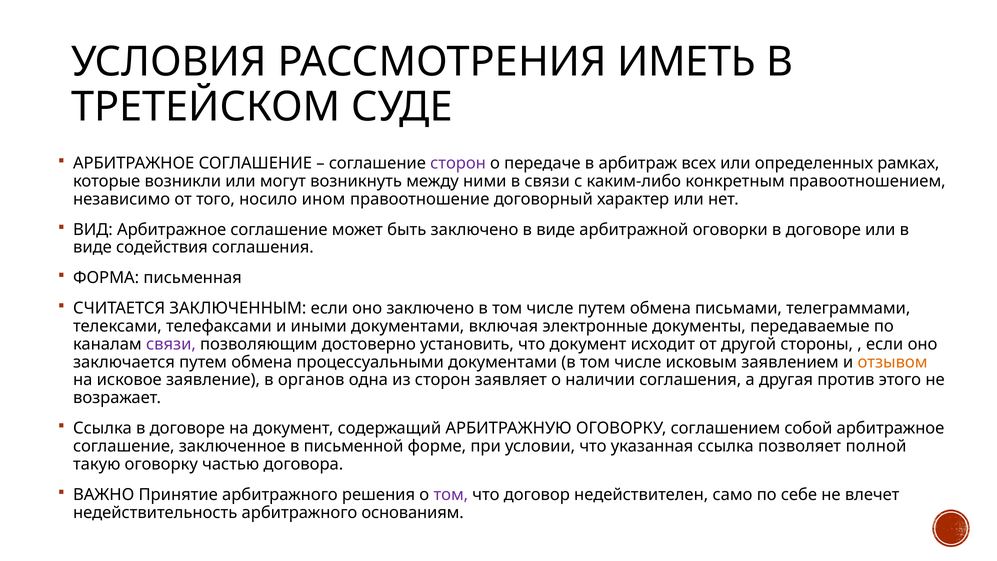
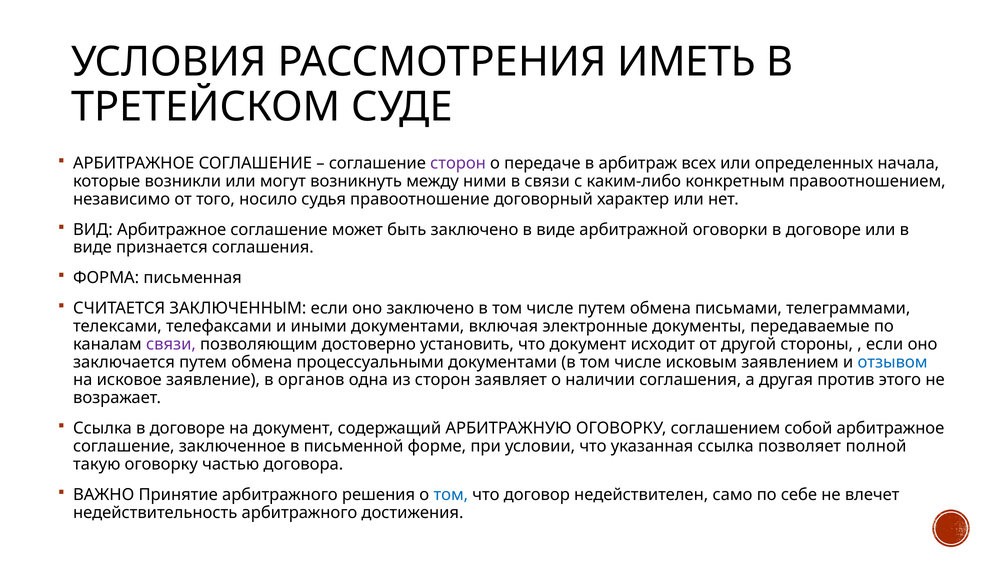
рамках: рамках -> начала
ином: ином -> судья
содействия: содействия -> признается
отзывом colour: orange -> blue
том at (451, 494) colour: purple -> blue
основаниям: основаниям -> достижения
